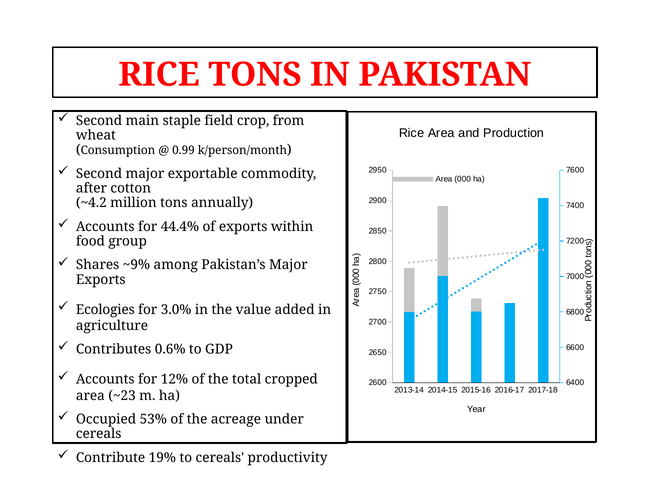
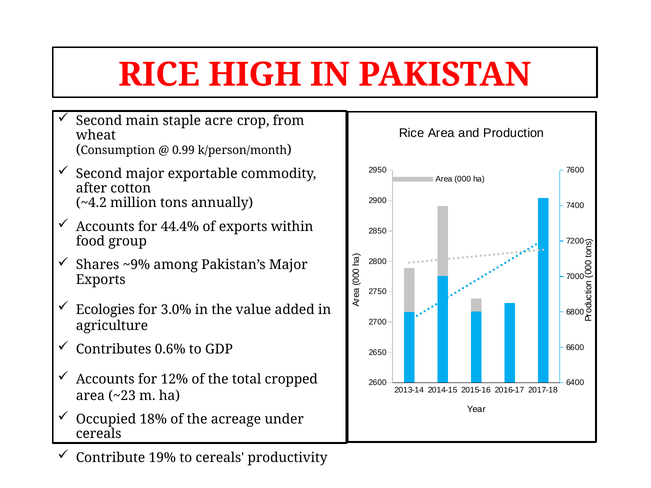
RICE TONS: TONS -> HIGH
field: field -> acre
53%: 53% -> 18%
